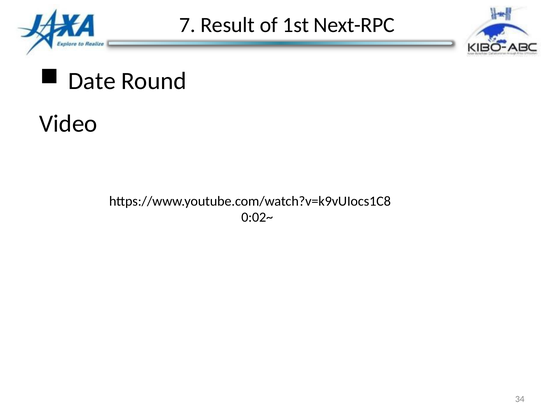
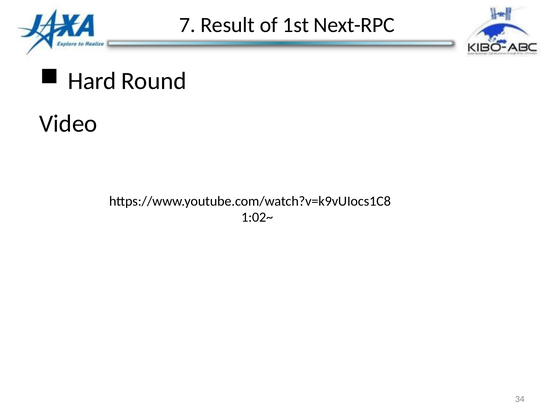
Date: Date -> Hard
0:02~: 0:02~ -> 1:02~
